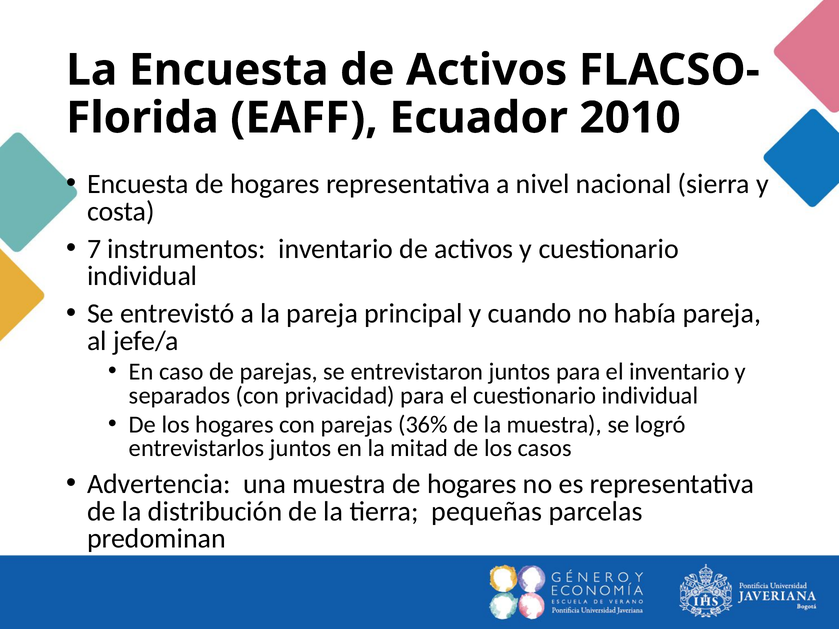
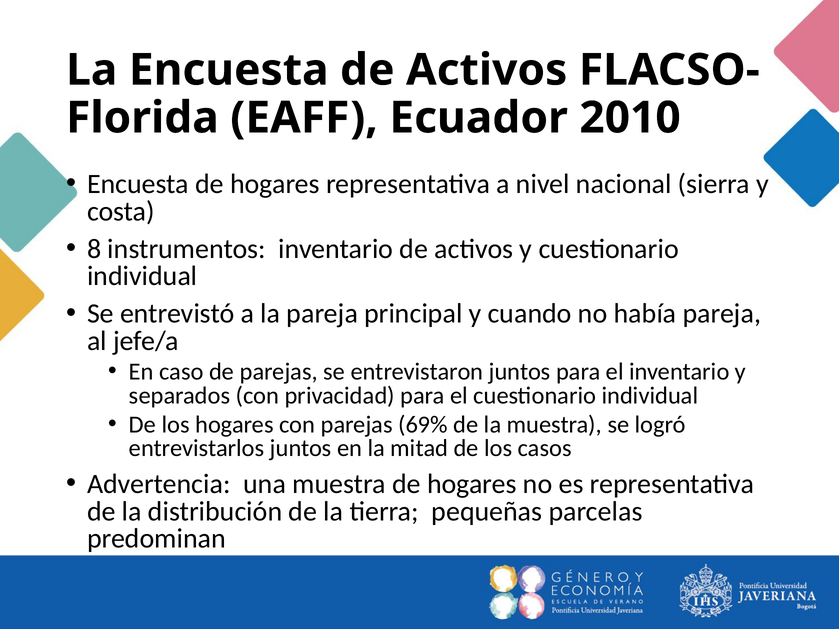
7: 7 -> 8
36%: 36% -> 69%
